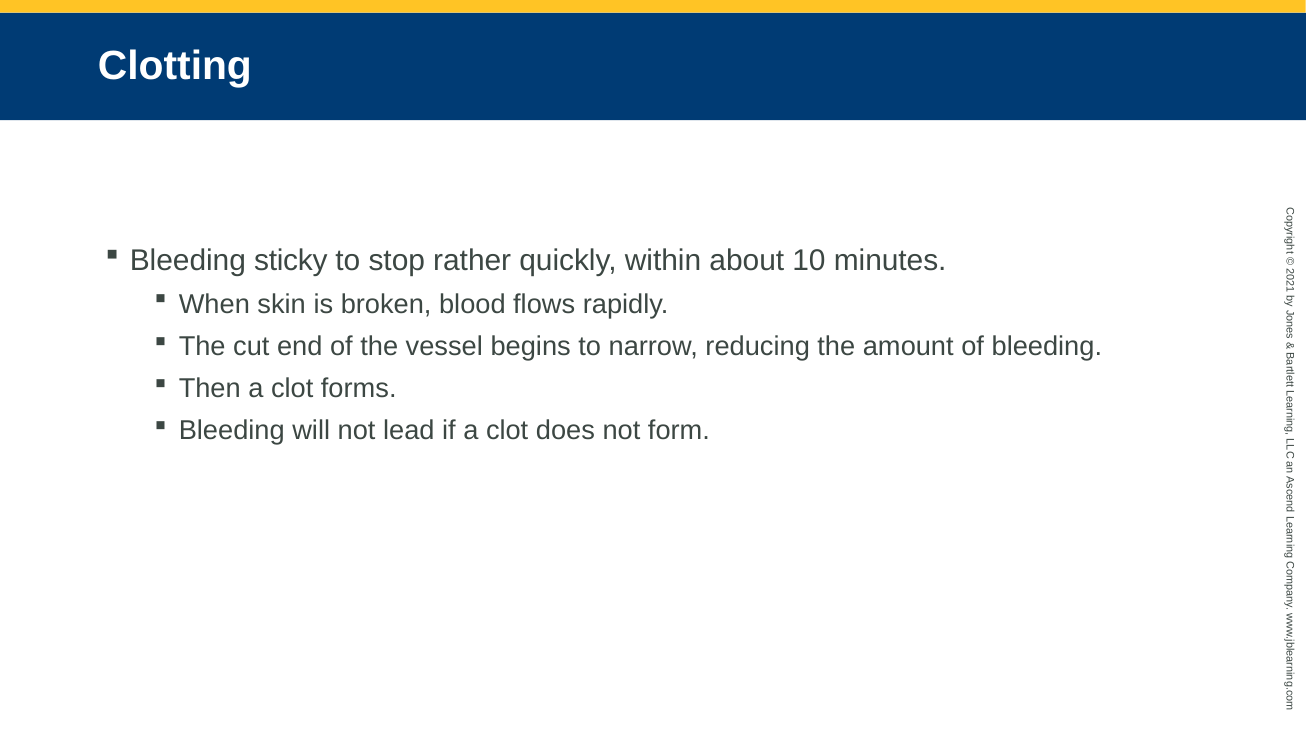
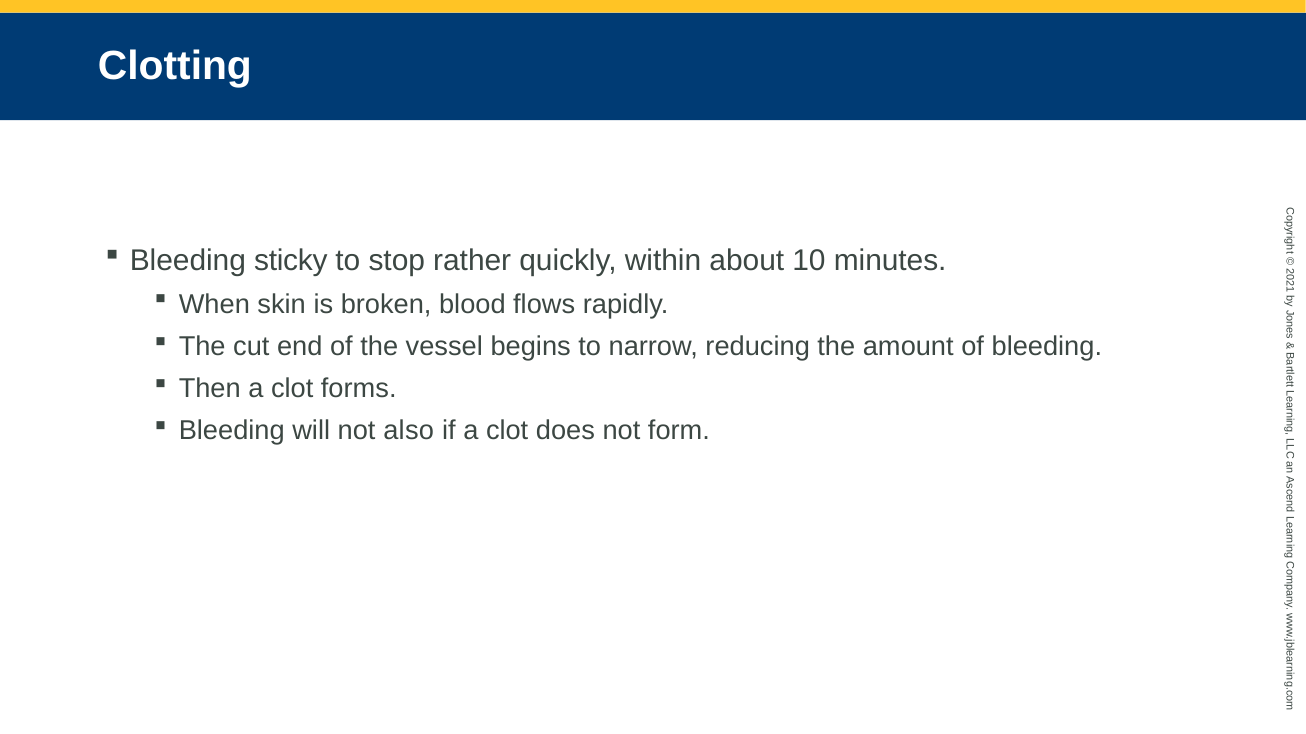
lead: lead -> also
